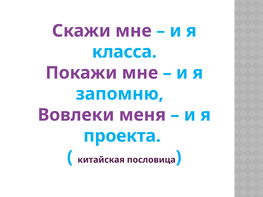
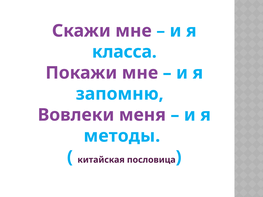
проекта: проекта -> методы
